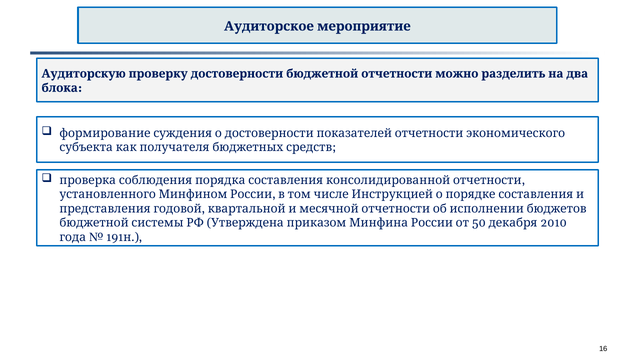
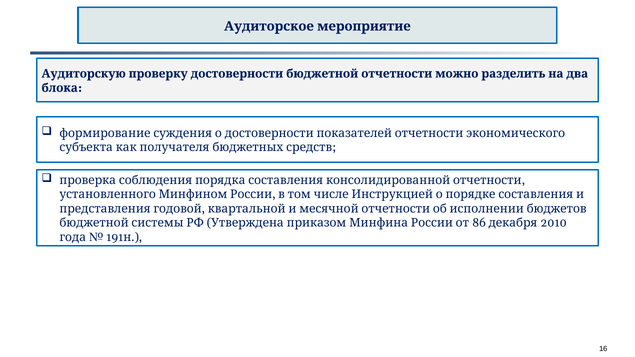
50: 50 -> 86
